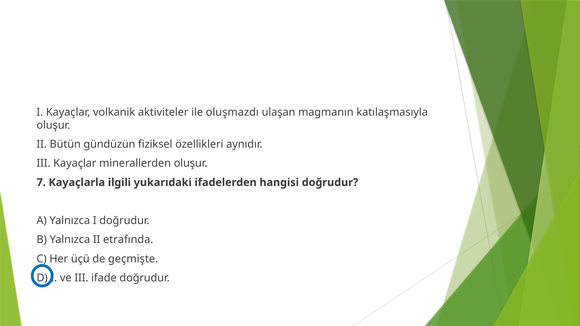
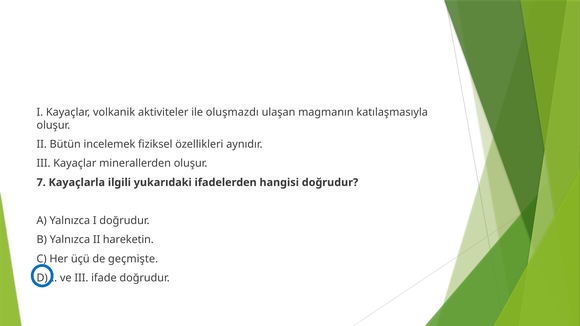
gündüzün: gündüzün -> incelemek
etrafında: etrafında -> hareketin
